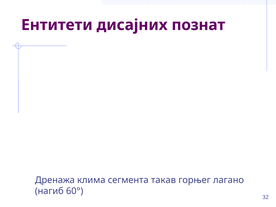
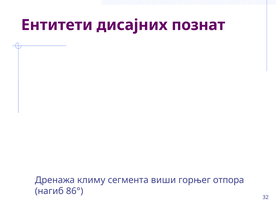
клима: клима -> климу
такав: такав -> виши
лагано: лагано -> отпора
60°: 60° -> 86°
